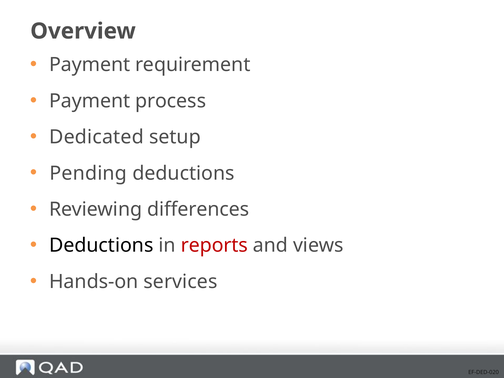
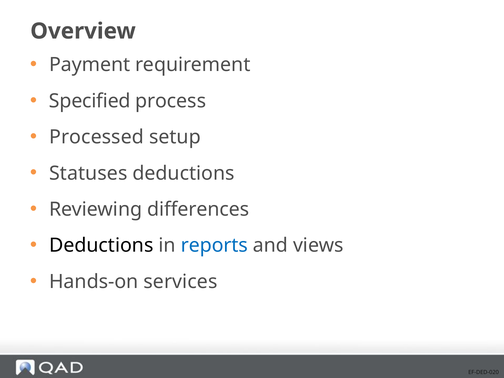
Payment at (90, 101): Payment -> Specified
Dedicated: Dedicated -> Processed
Pending: Pending -> Statuses
reports colour: red -> blue
